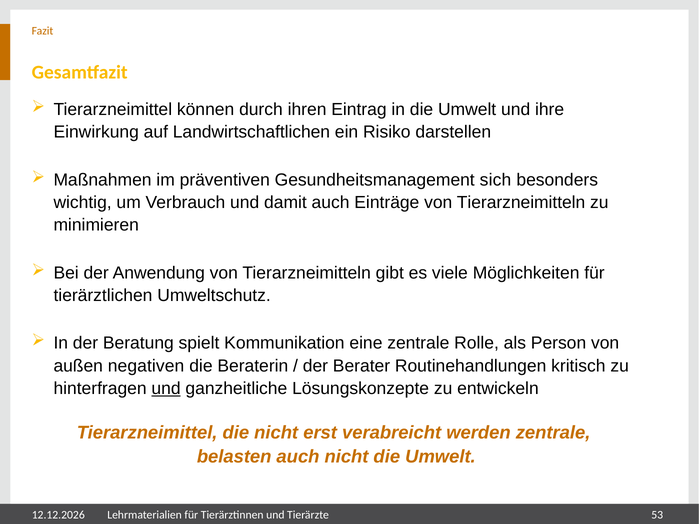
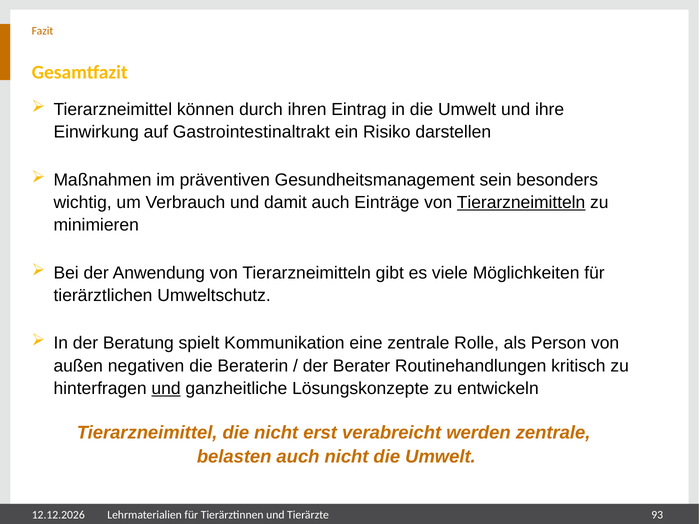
Landwirtschaftlichen: Landwirtschaftlichen -> Gastrointestinaltrakt
sich: sich -> sein
Tierarzneimitteln at (521, 203) underline: none -> present
53: 53 -> 93
